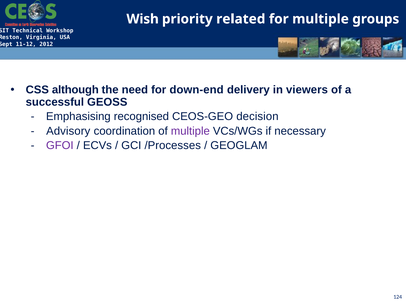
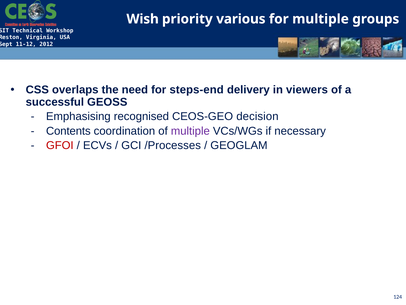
related: related -> various
although: although -> overlaps
down-end: down-end -> steps-end
Advisory: Advisory -> Contents
GFOI colour: purple -> red
